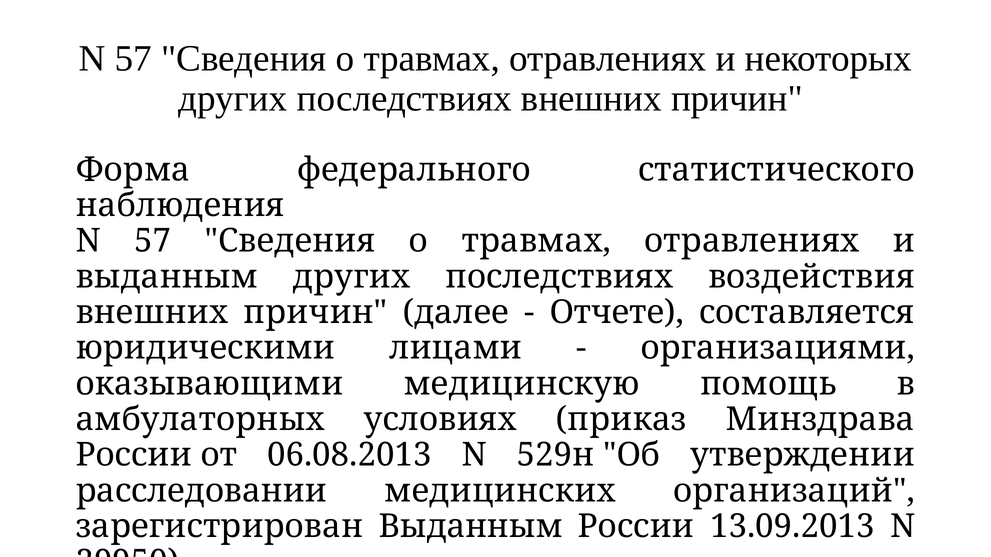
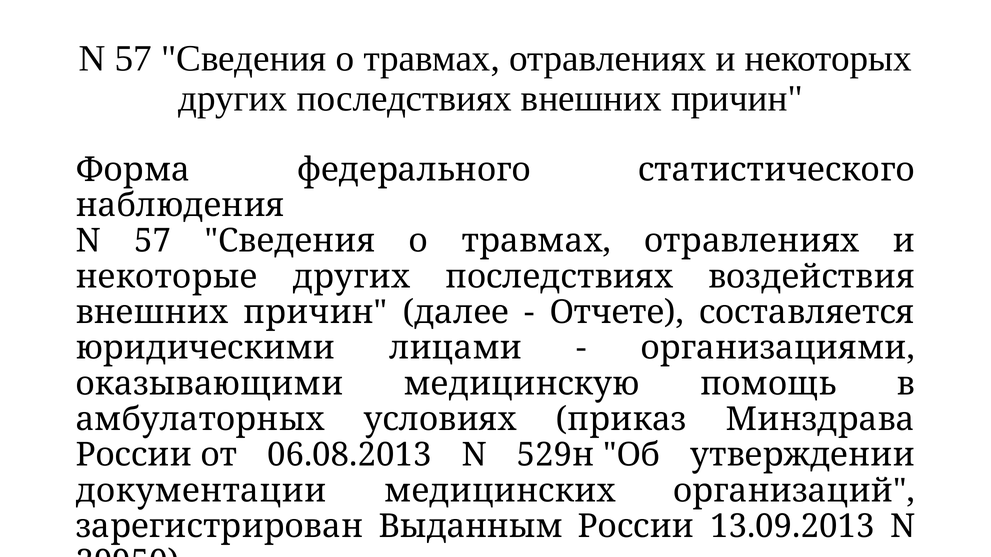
выданным at (167, 277): выданным -> некоторые
расследовании: расследовании -> документации
